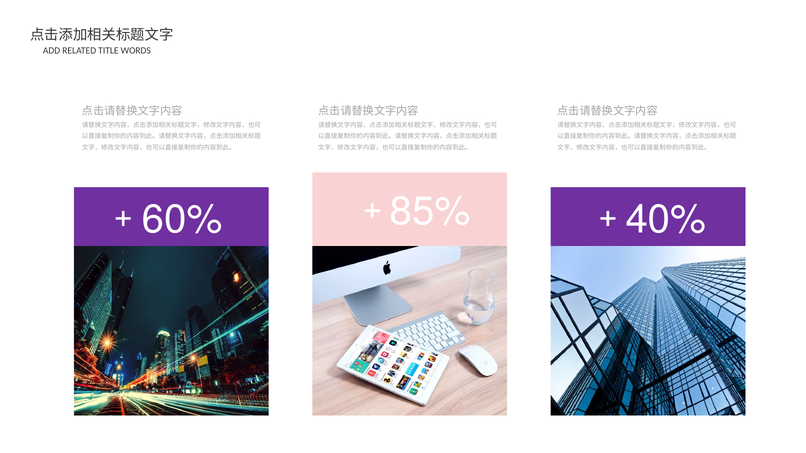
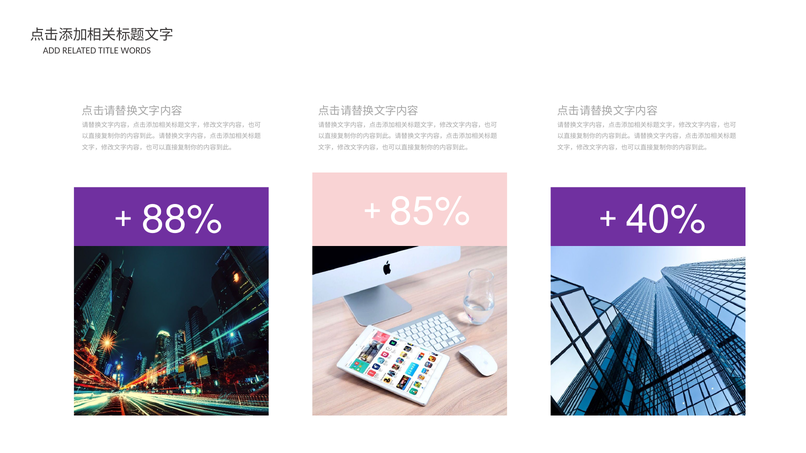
60%: 60% -> 88%
